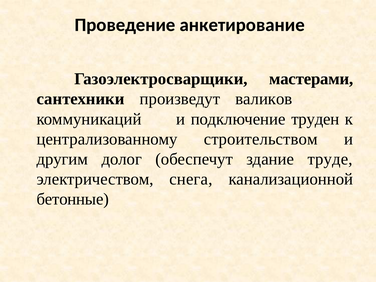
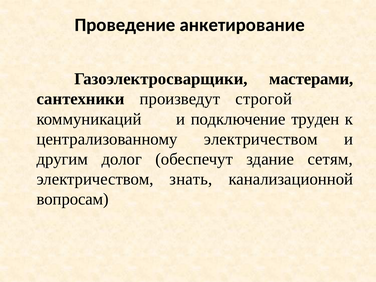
валиков: валиков -> строгой
централизованному строительством: строительством -> электричеством
труде: труде -> сетям
снега: снега -> знать
бетонные: бетонные -> вопросам
